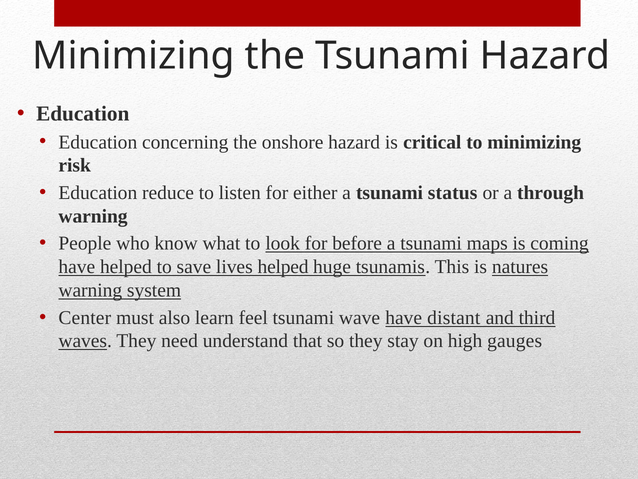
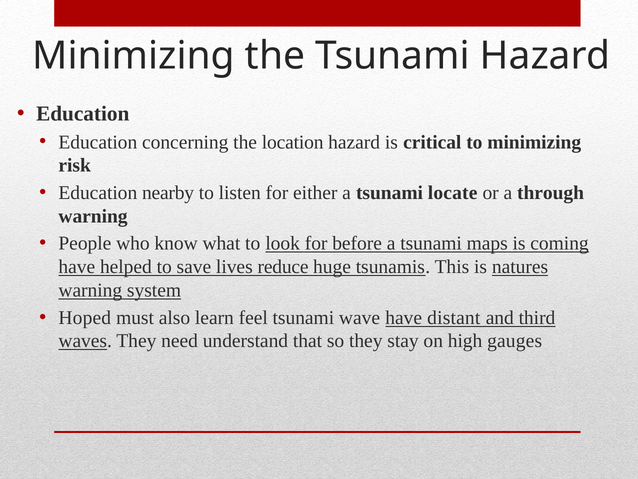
onshore: onshore -> location
reduce: reduce -> nearby
status: status -> locate
lives helped: helped -> reduce
Center: Center -> Hoped
